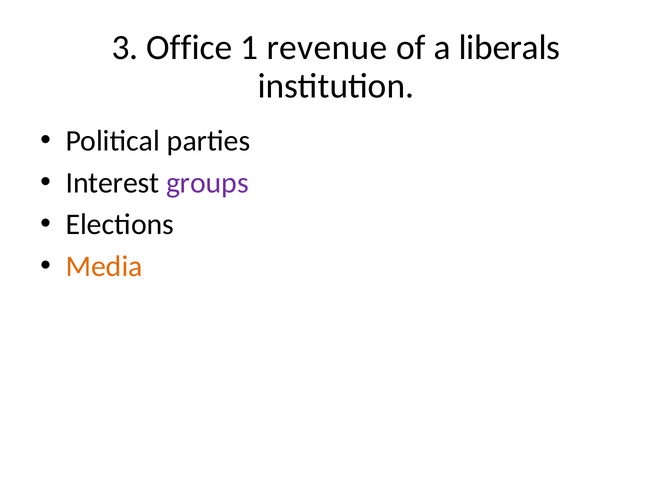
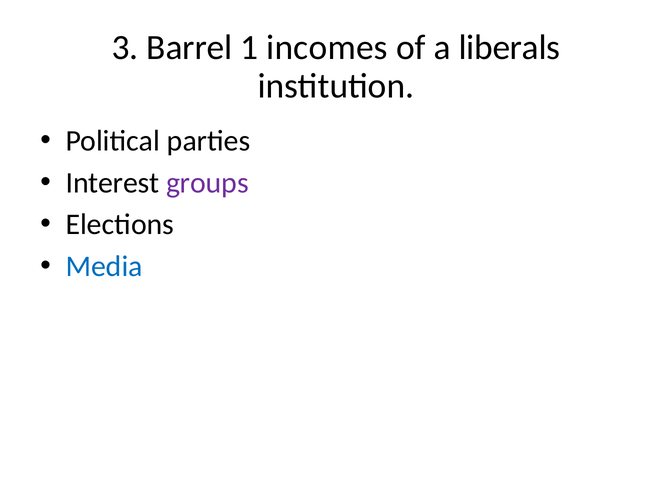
Office: Office -> Barrel
revenue: revenue -> incomes
Media colour: orange -> blue
